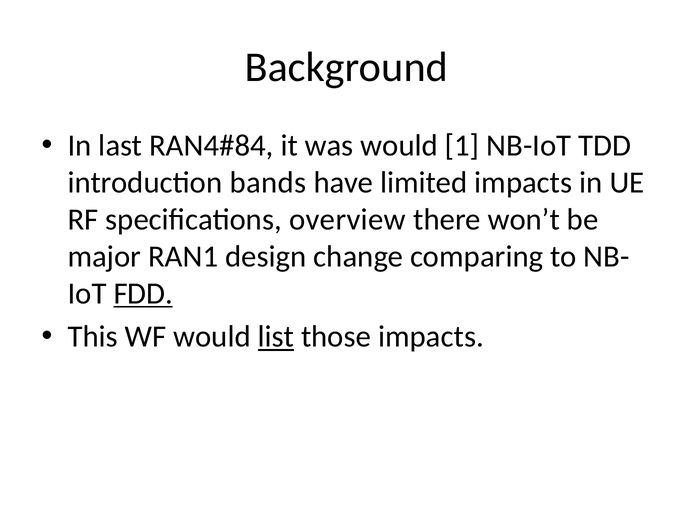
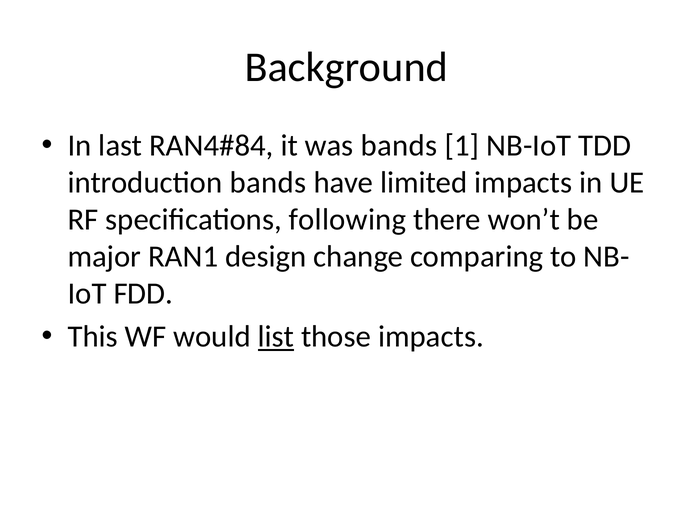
was would: would -> bands
overview: overview -> following
FDD underline: present -> none
